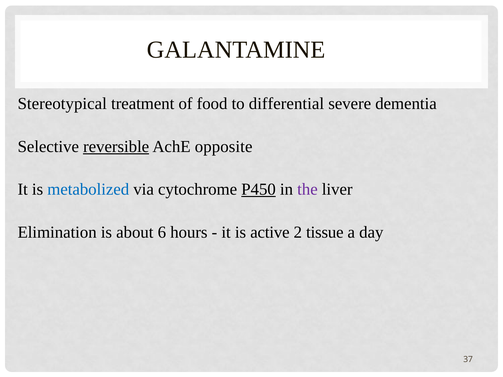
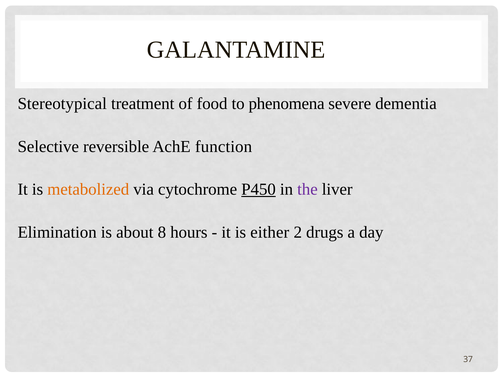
differential: differential -> phenomena
reversible underline: present -> none
opposite: opposite -> function
metabolized colour: blue -> orange
6: 6 -> 8
active: active -> either
tissue: tissue -> drugs
